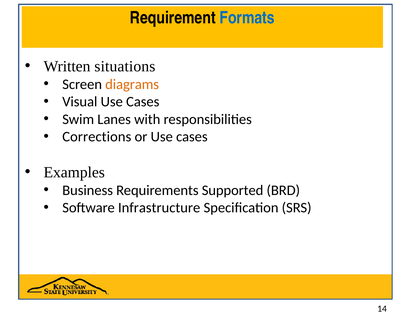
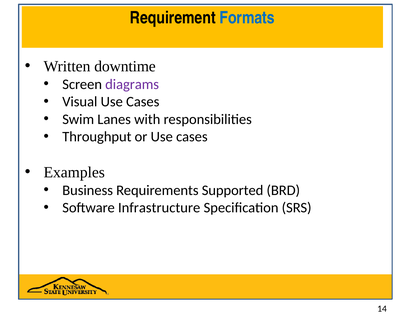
situations: situations -> downtime
diagrams colour: orange -> purple
Corrections: Corrections -> Throughput
